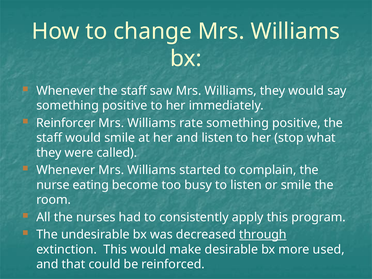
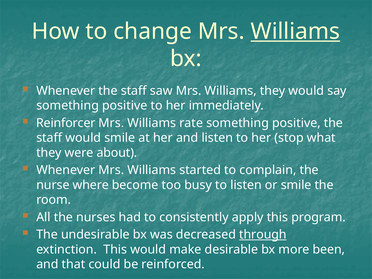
Williams at (295, 31) underline: none -> present
called: called -> about
eating: eating -> where
used: used -> been
